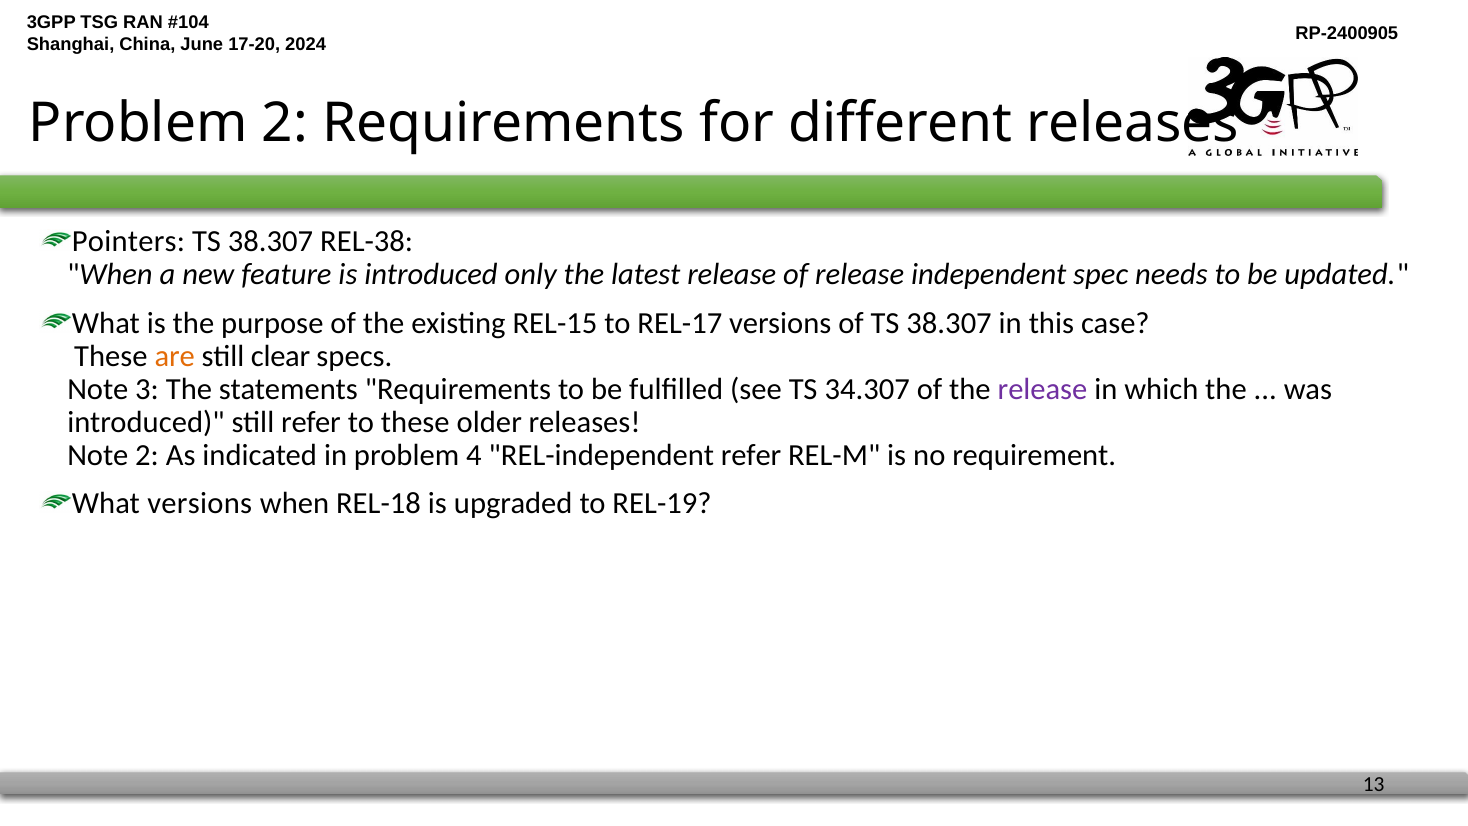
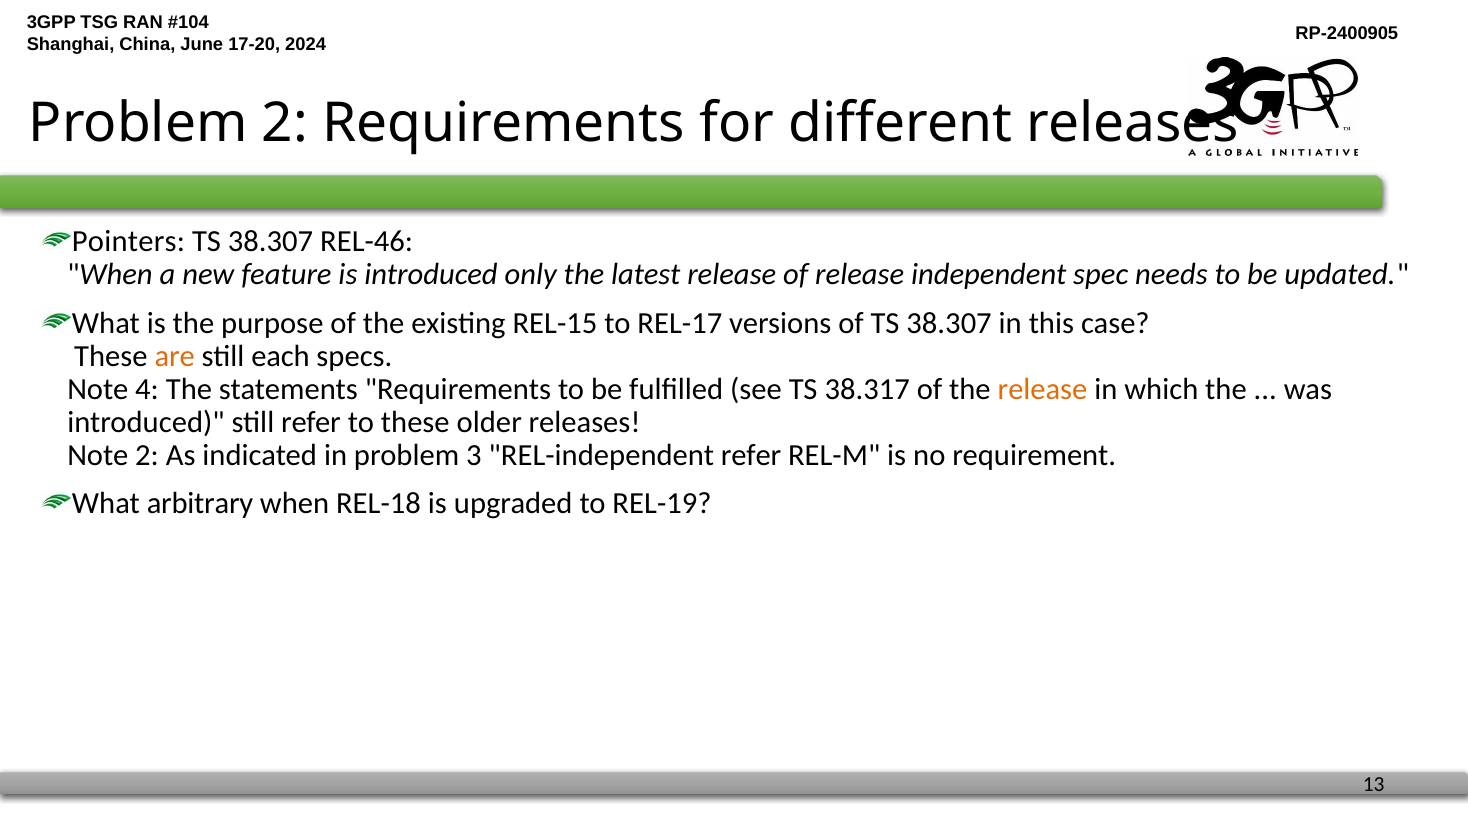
REL-38: REL-38 -> REL-46
clear: clear -> each
3: 3 -> 4
34.307: 34.307 -> 38.317
release at (1043, 389) colour: purple -> orange
4: 4 -> 3
What versions: versions -> arbitrary
